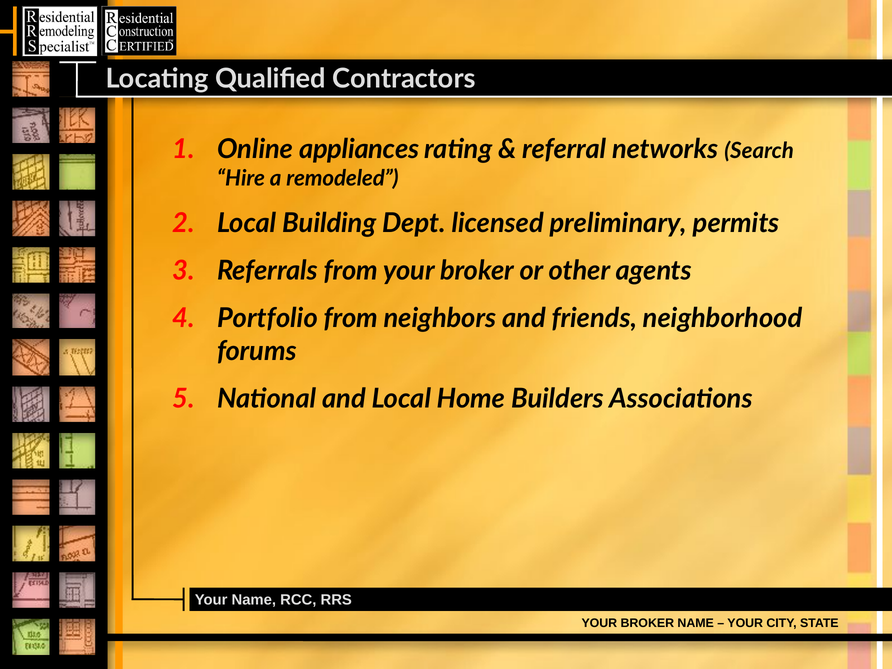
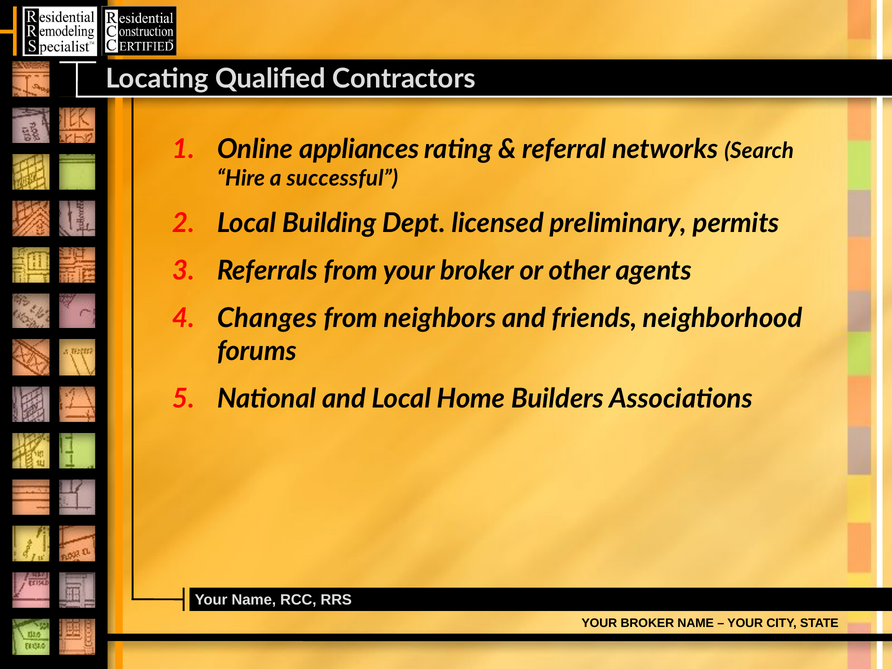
remodeled: remodeled -> successful
Portfolio: Portfolio -> Changes
